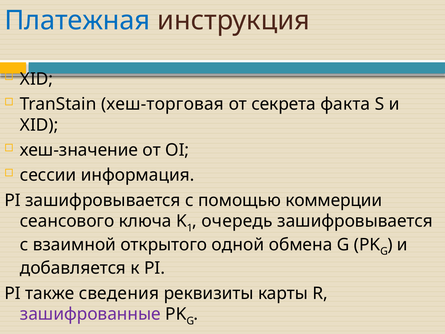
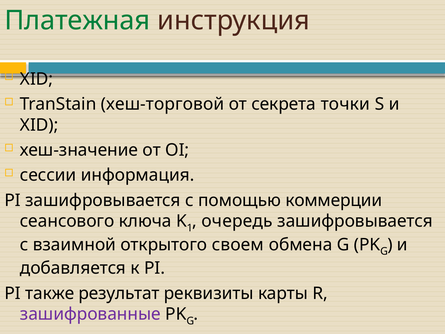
Платежная colour: blue -> green
хеш-торговая: хеш-торговая -> хеш-торговой
факта: факта -> точки
одной: одной -> своем
сведения: сведения -> результат
